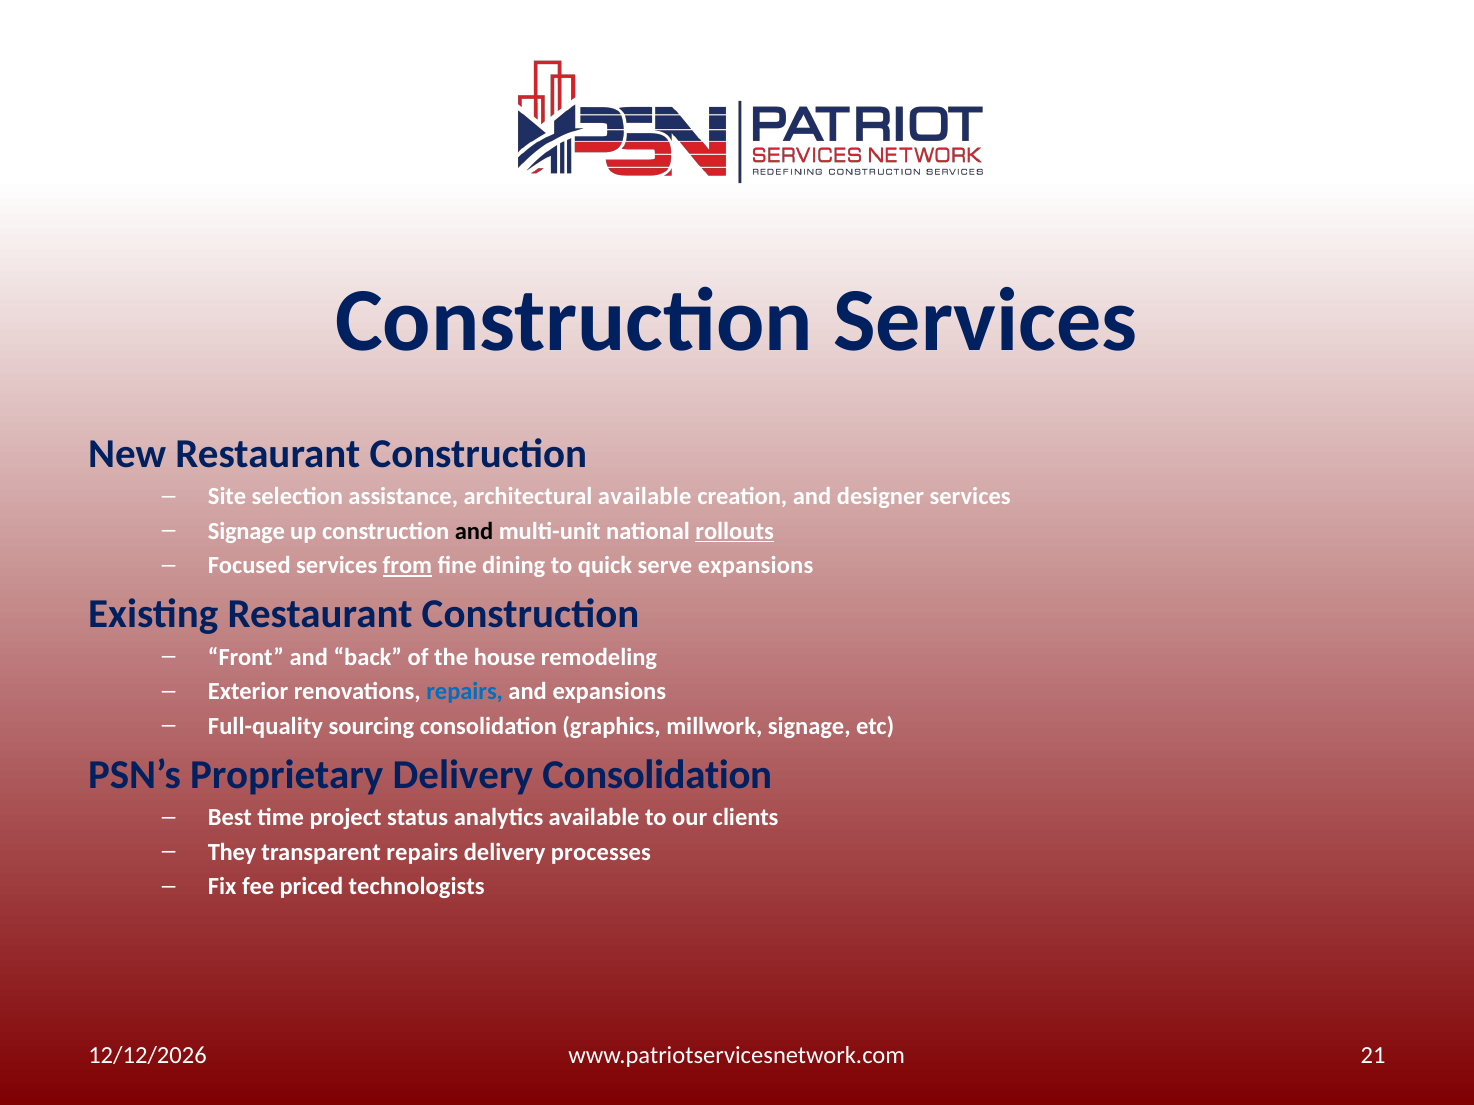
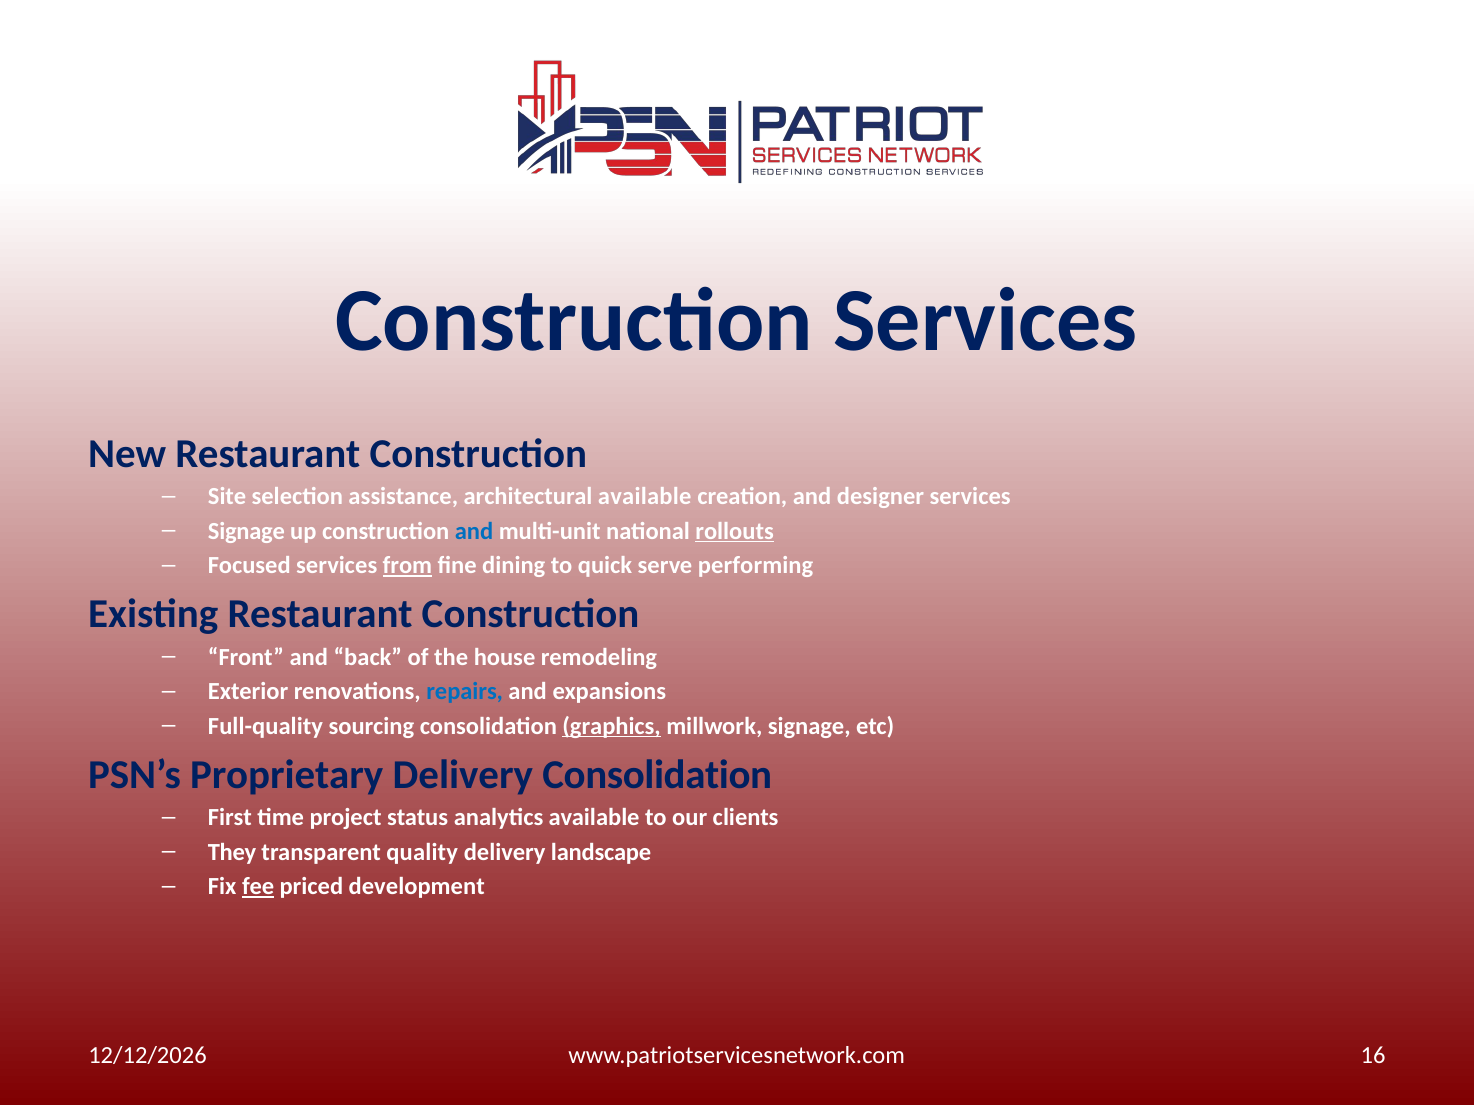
and at (474, 531) colour: black -> blue
serve expansions: expansions -> performing
graphics underline: none -> present
Best: Best -> First
transparent repairs: repairs -> quality
processes: processes -> landscape
fee underline: none -> present
technologists: technologists -> development
21: 21 -> 16
